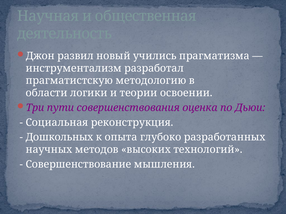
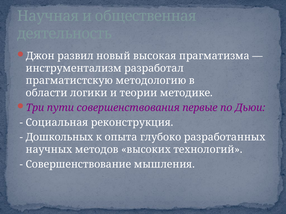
учились: учились -> высокая
освоении: освоении -> методике
оценка: оценка -> первые
